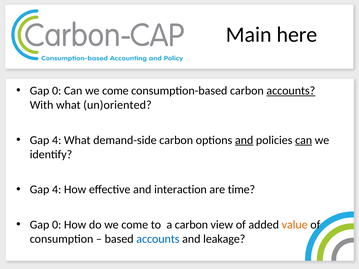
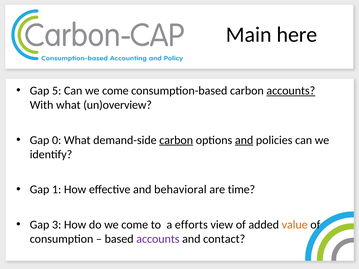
0 at (57, 91): 0 -> 5
un)oriented: un)oriented -> un)overview
4 at (57, 140): 4 -> 0
carbon at (176, 140) underline: none -> present
can at (304, 140) underline: present -> none
4 at (57, 190): 4 -> 1
interaction: interaction -> behavioral
0 at (57, 225): 0 -> 3
a carbon: carbon -> efforts
accounts at (158, 239) colour: blue -> purple
leakage: leakage -> contact
